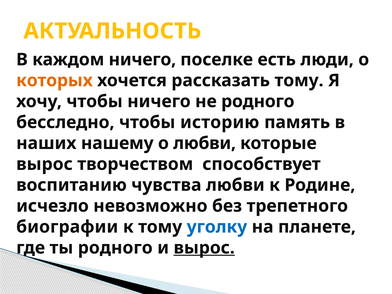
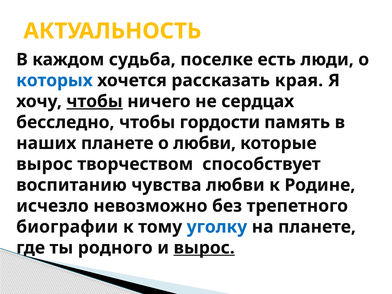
каждом ничего: ничего -> судьба
которых colour: orange -> blue
рассказать тому: тому -> края
чтобы at (95, 101) underline: none -> present
не родного: родного -> сердцах
историю: историю -> гордости
наших нашему: нашему -> планете
